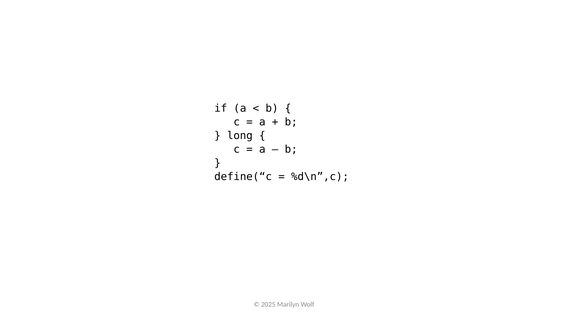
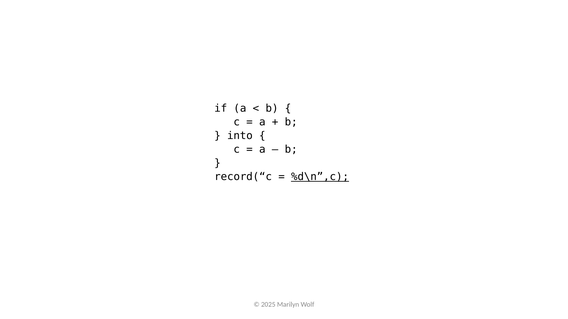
long: long -> into
define(“c: define(“c -> record(“c
%d\n”,c underline: none -> present
